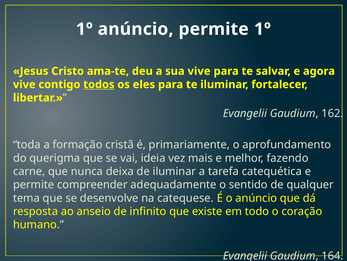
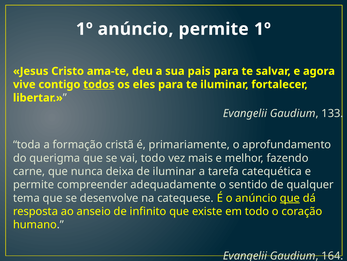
sua vive: vive -> pais
162: 162 -> 133
vai ideia: ideia -> todo
que at (290, 198) underline: none -> present
